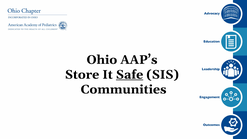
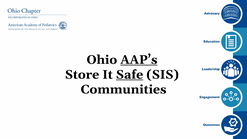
AAP’s underline: none -> present
